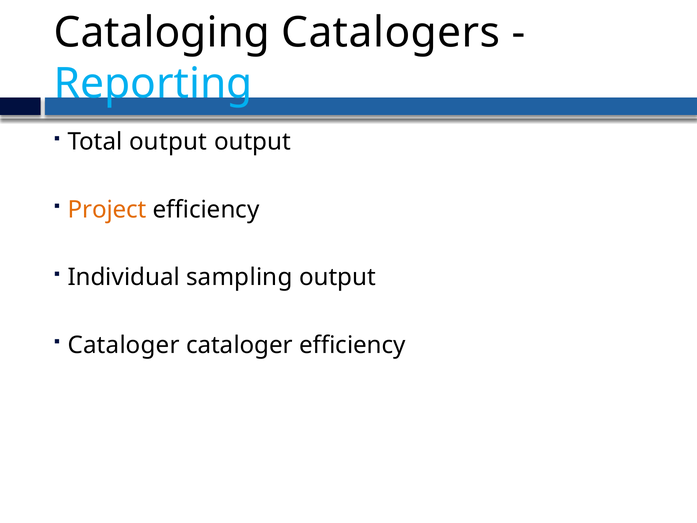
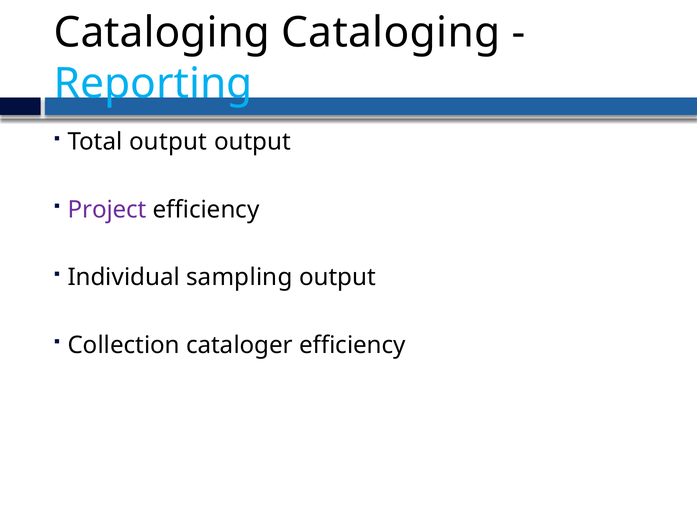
Cataloging Catalogers: Catalogers -> Cataloging
Project colour: orange -> purple
Cataloger at (124, 345): Cataloger -> Collection
